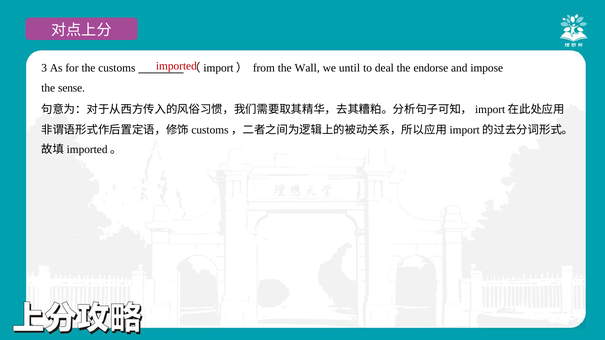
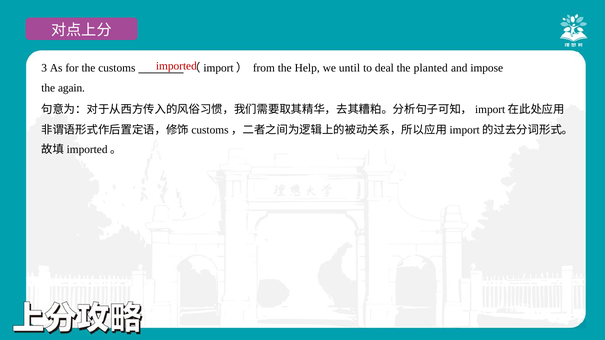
Wall: Wall -> Help
endorse: endorse -> planted
sense: sense -> again
